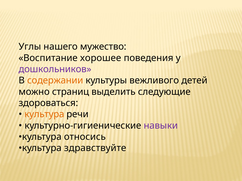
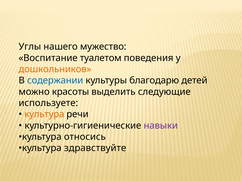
хорошее: хорошее -> туалетом
дошкольников colour: purple -> orange
содержании colour: orange -> blue
вежливого: вежливого -> благодарю
страниц: страниц -> красоты
здороваться: здороваться -> используете
